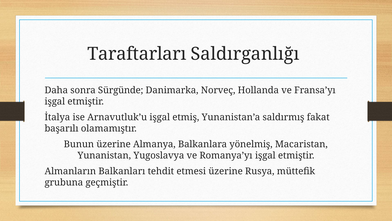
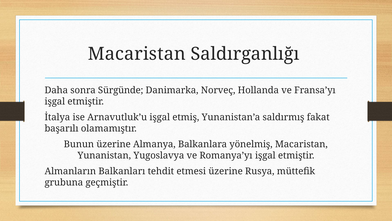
Taraftarları at (137, 54): Taraftarları -> Macaristan
